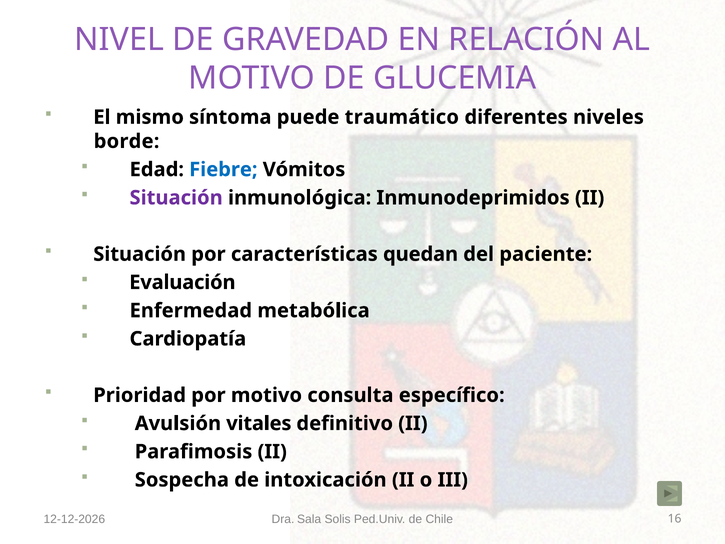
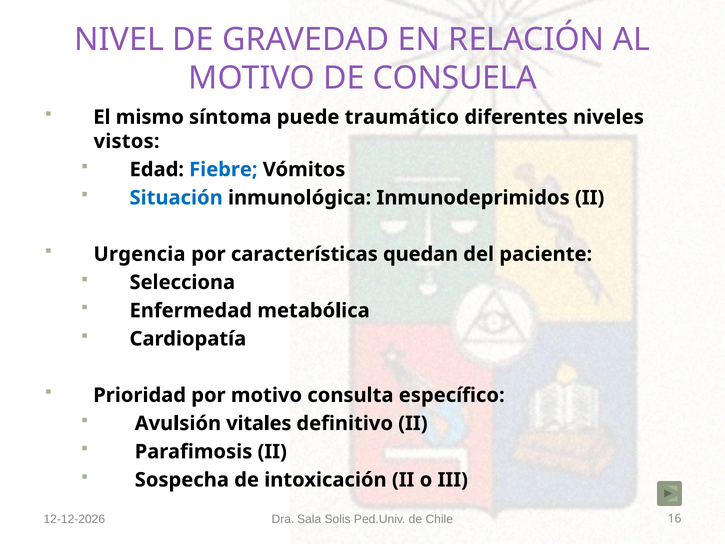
GLUCEMIA: GLUCEMIA -> CONSUELA
borde: borde -> vistos
Situación at (176, 198) colour: purple -> blue
Situación at (140, 254): Situación -> Urgencia
Evaluación: Evaluación -> Selecciona
